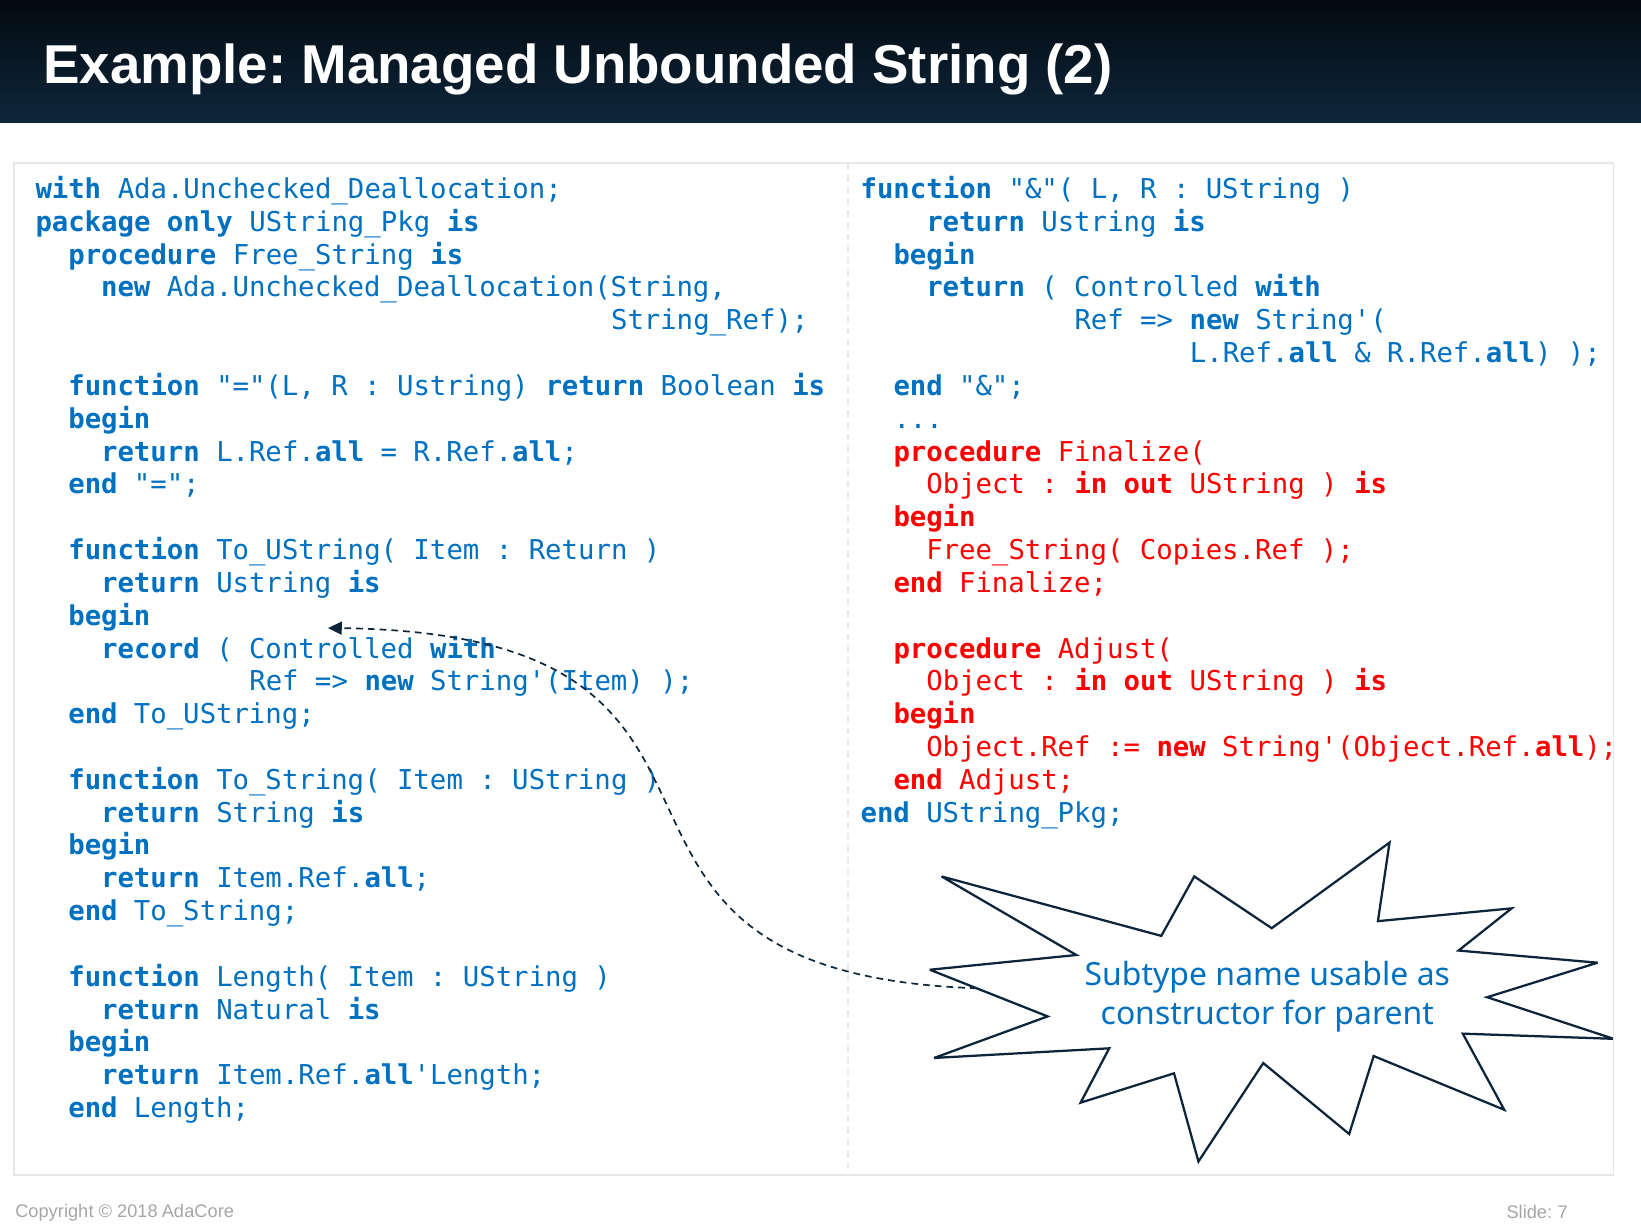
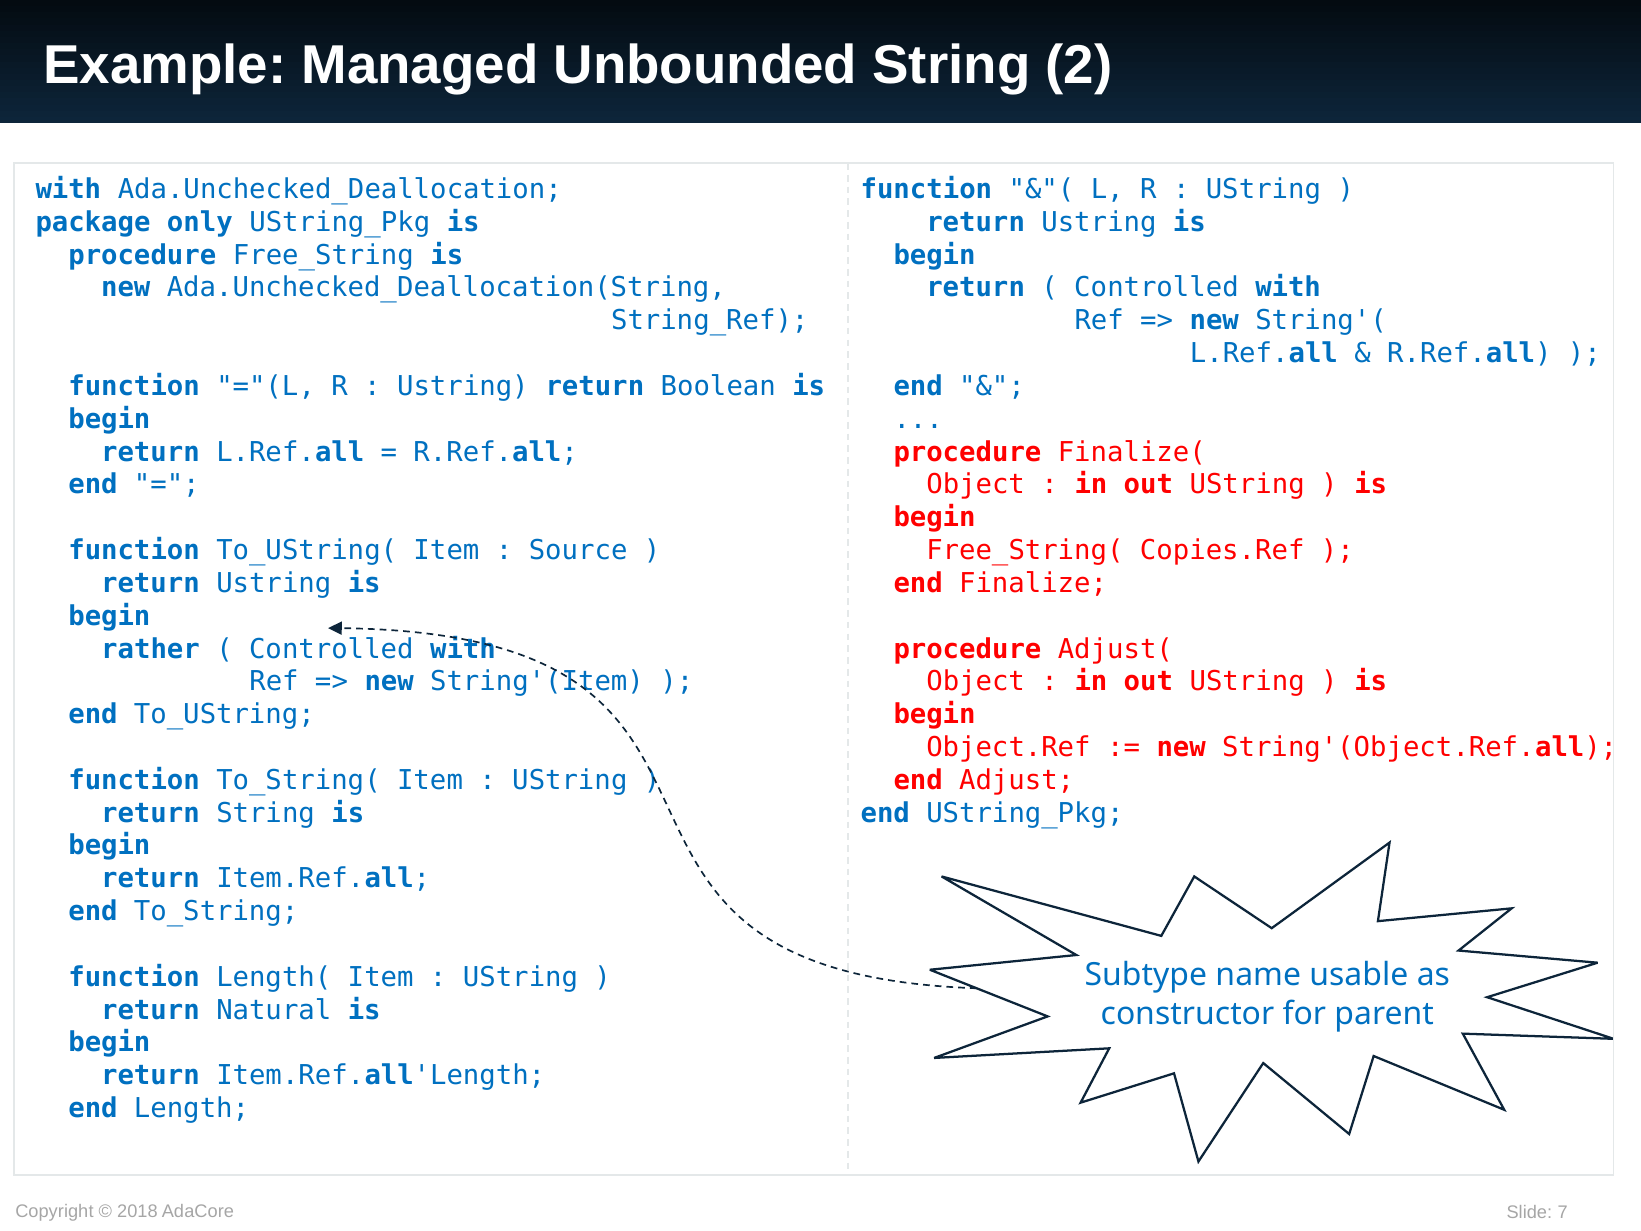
Return at (578, 550): Return -> Source
record: record -> rather
